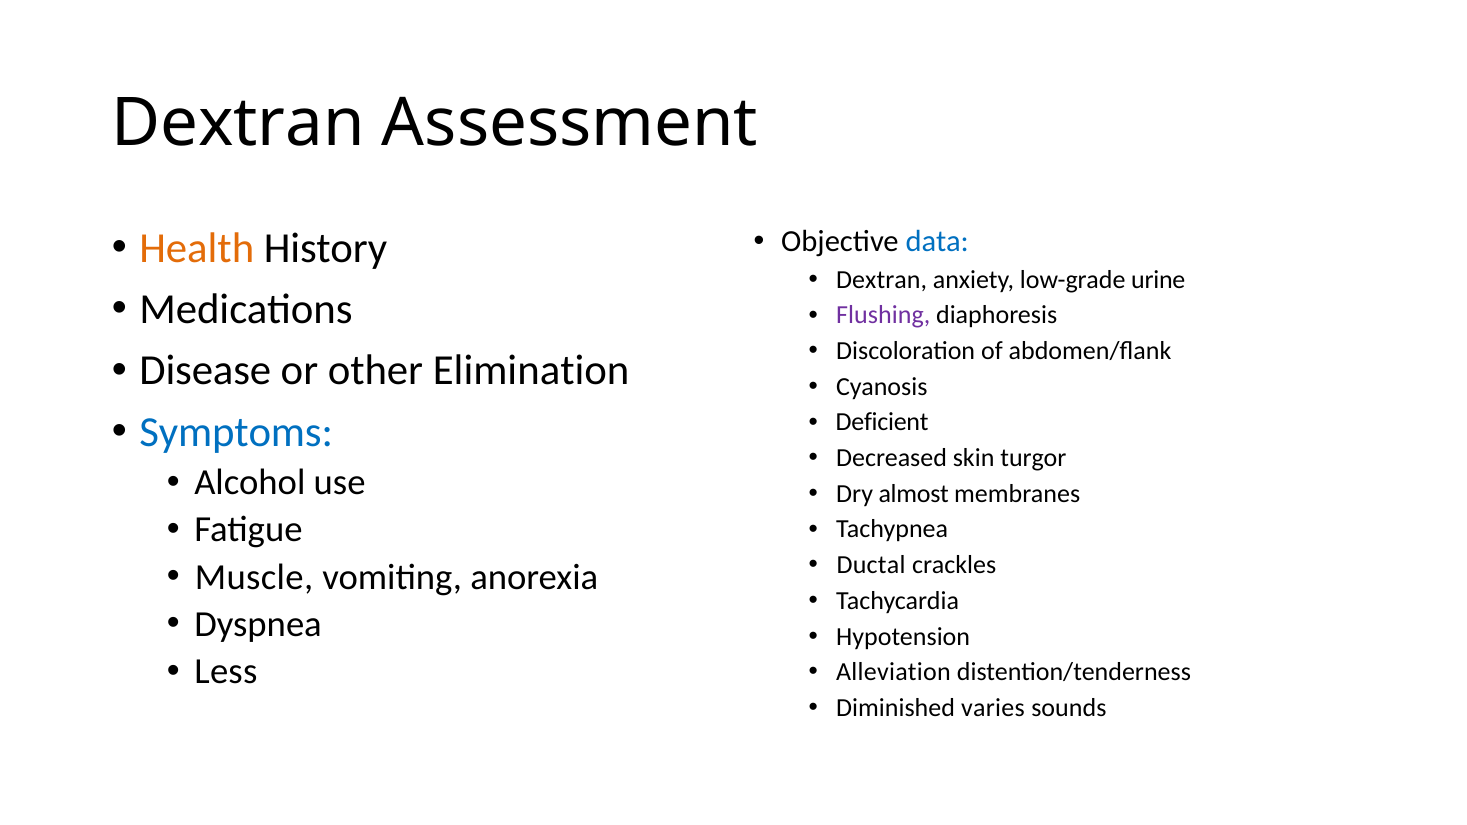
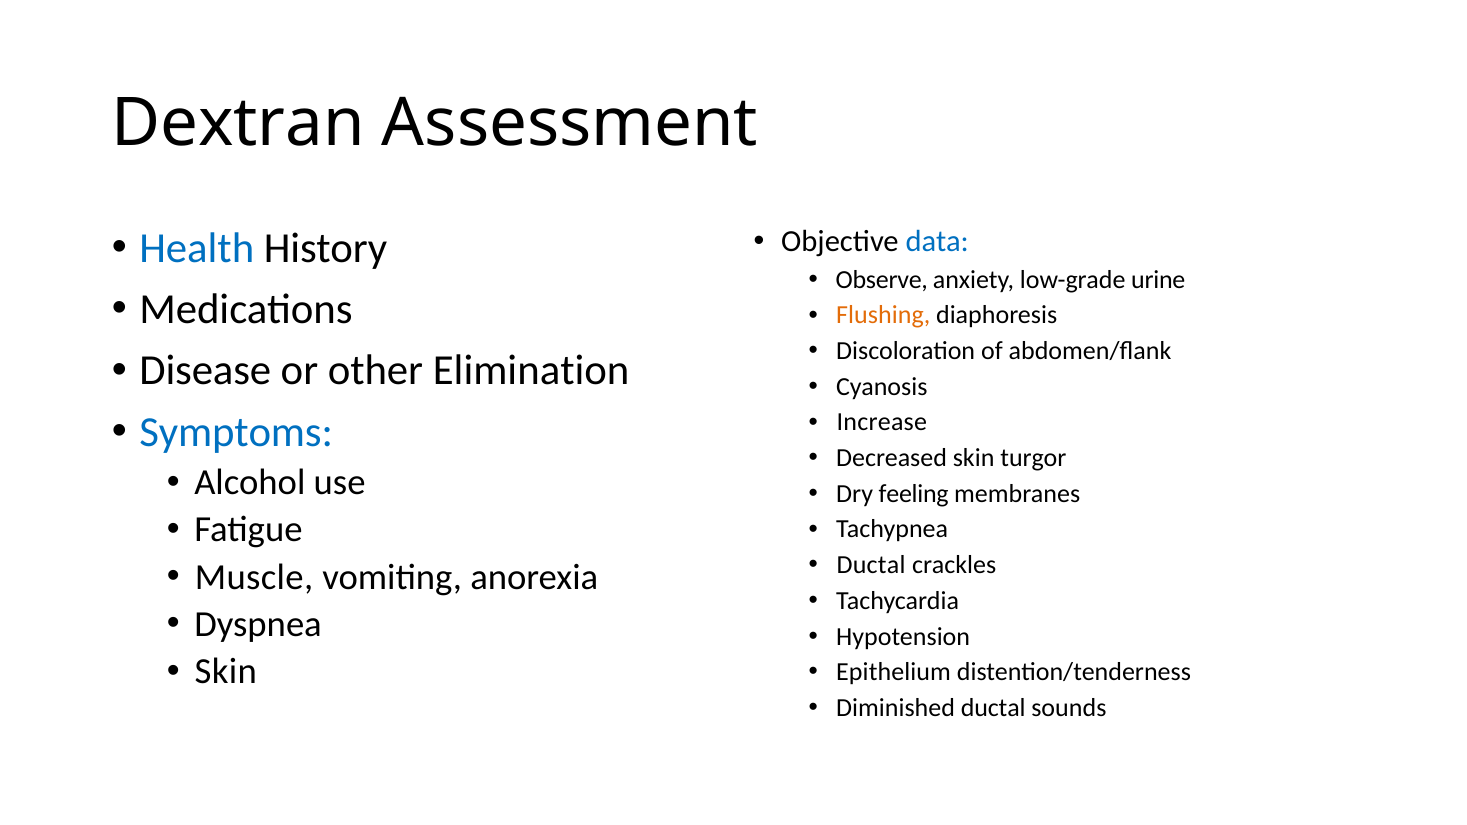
Health colour: orange -> blue
Dextran at (882, 280): Dextran -> Observe
Flushing colour: purple -> orange
Deficient: Deficient -> Increase
almost: almost -> feeling
Less at (226, 672): Less -> Skin
Alleviation: Alleviation -> Epithelium
Diminished varies: varies -> ductal
